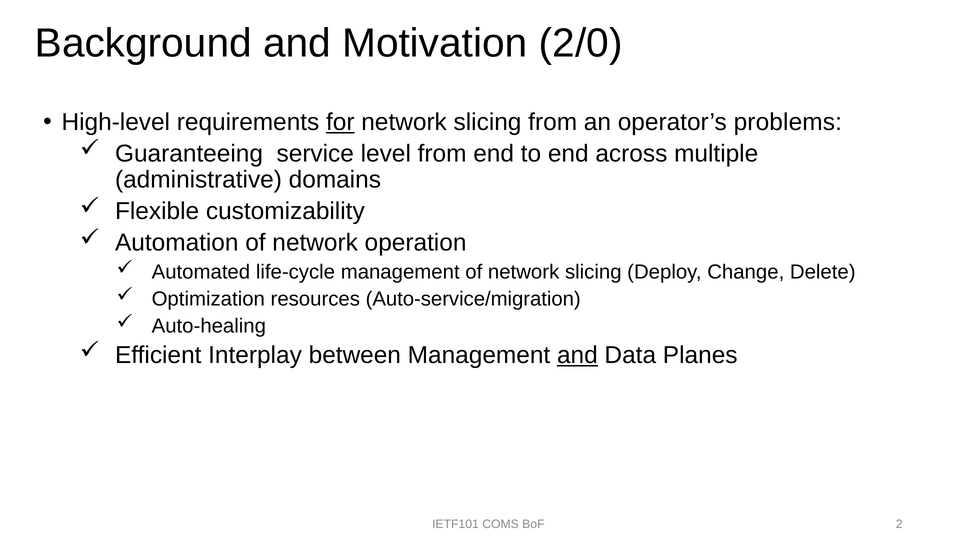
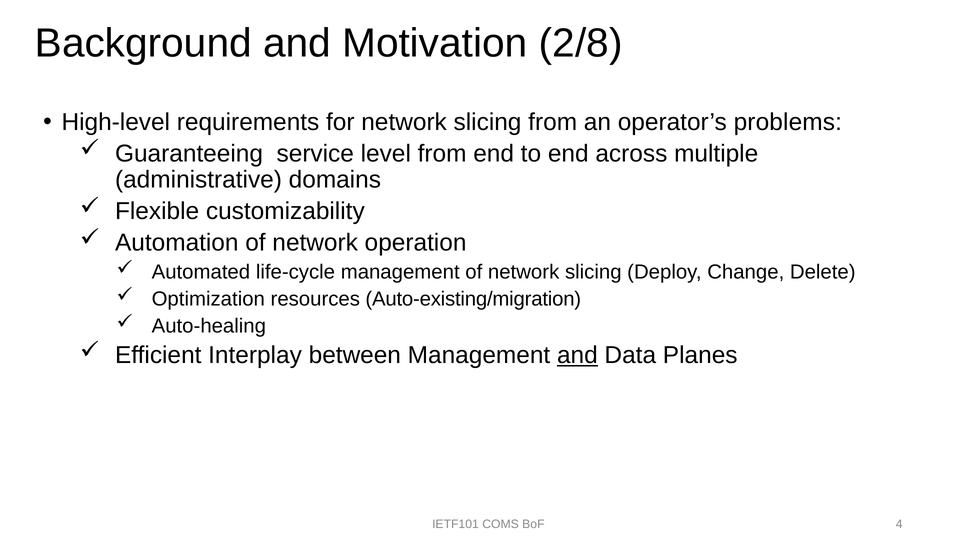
2/0: 2/0 -> 2/8
for underline: present -> none
Auto-service/migration: Auto-service/migration -> Auto-existing/migration
2: 2 -> 4
